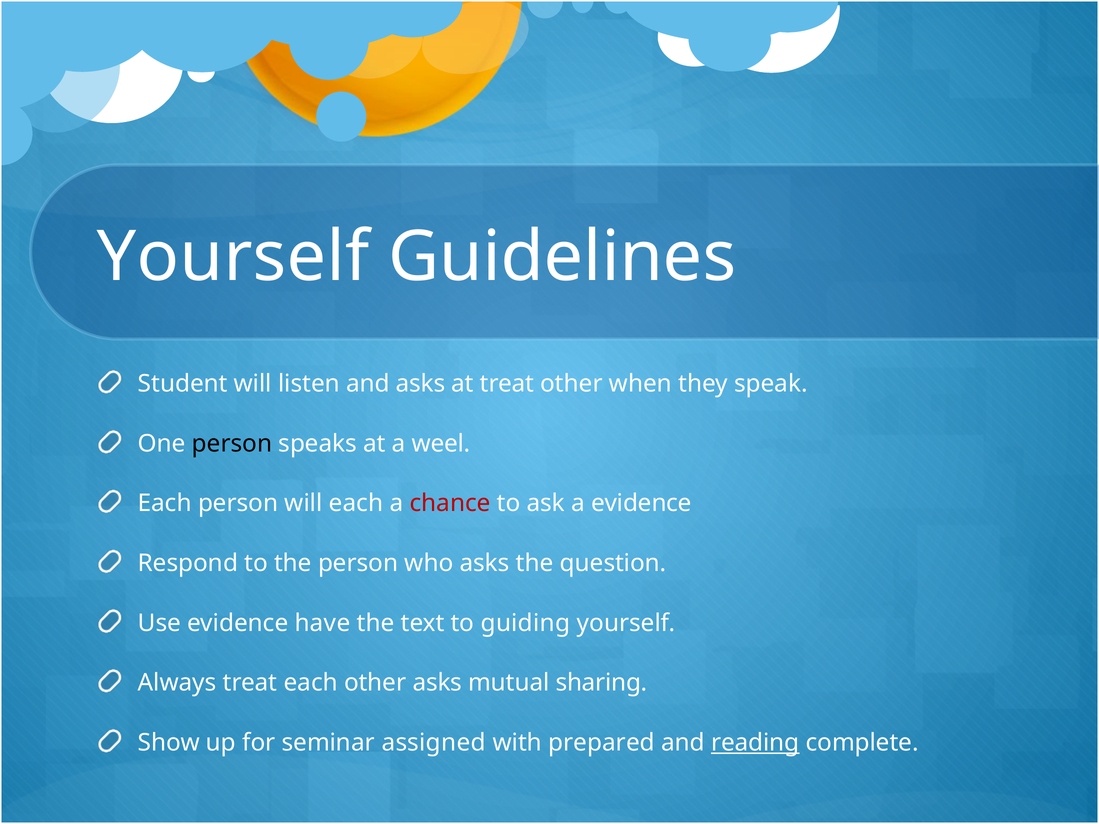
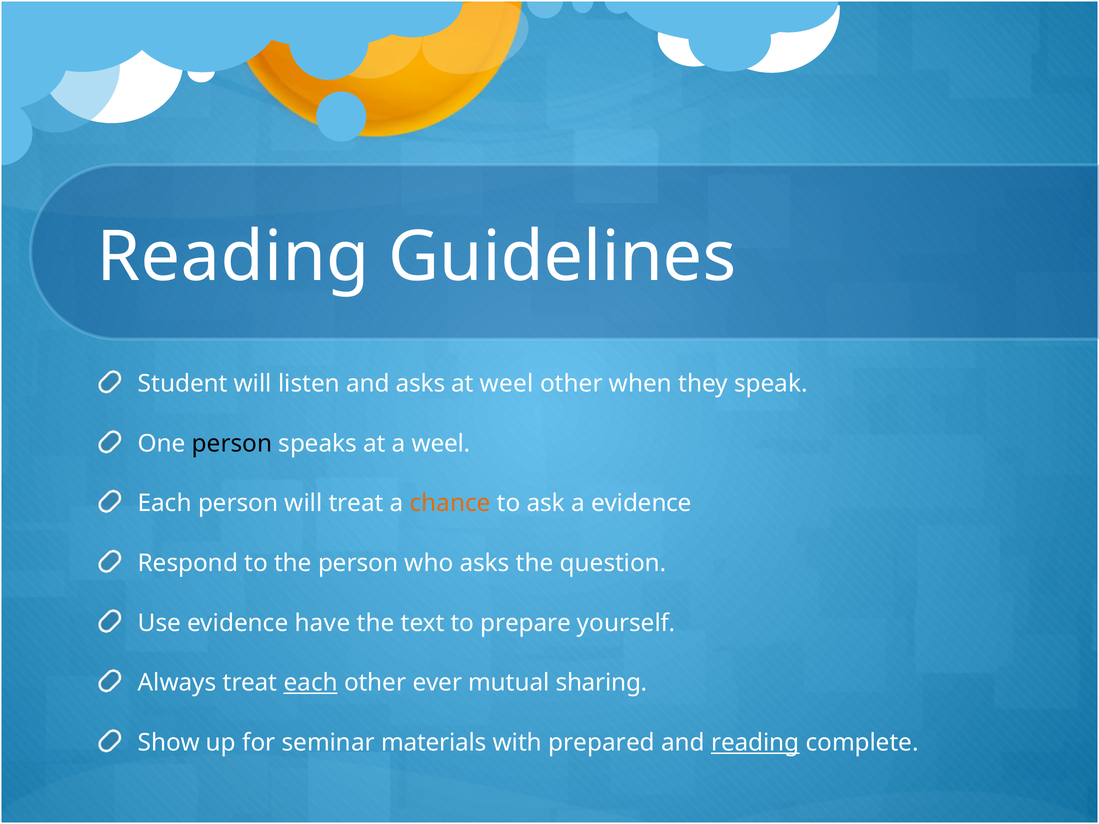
Yourself at (233, 257): Yourself -> Reading
at treat: treat -> weel
will each: each -> treat
chance colour: red -> orange
guiding: guiding -> prepare
each at (311, 683) underline: none -> present
other asks: asks -> ever
assigned: assigned -> materials
